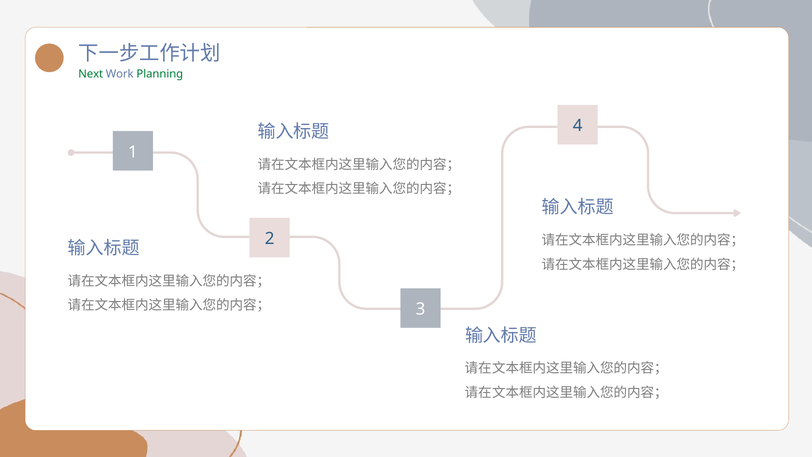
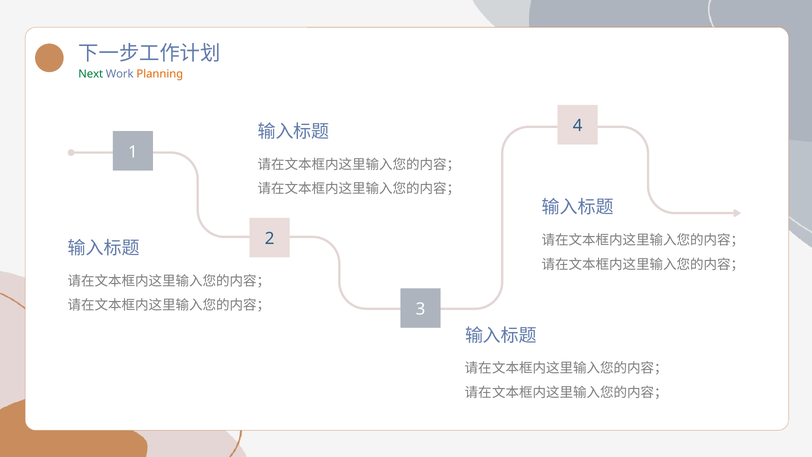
Planning colour: green -> orange
